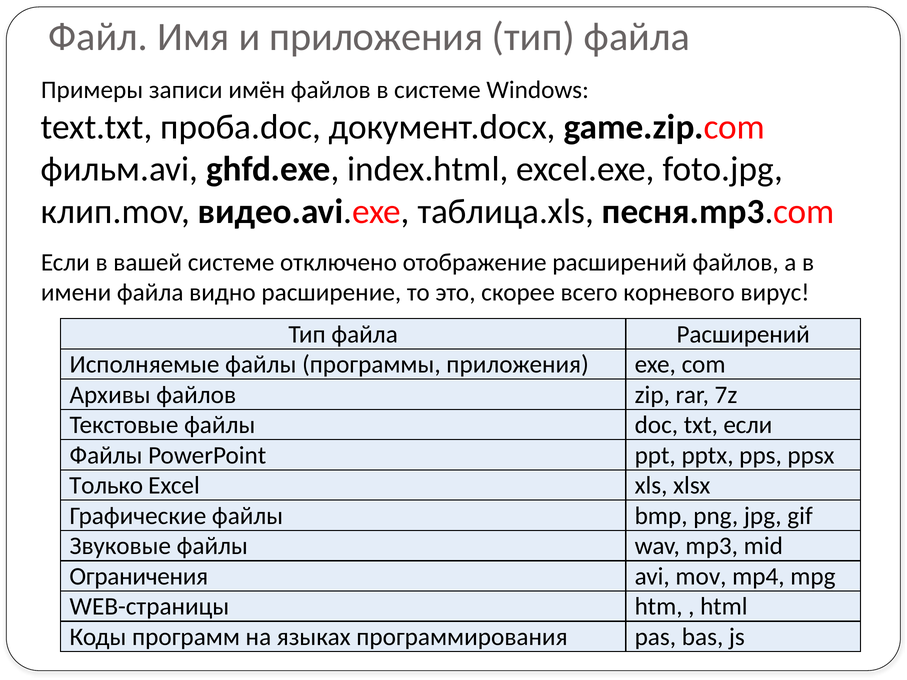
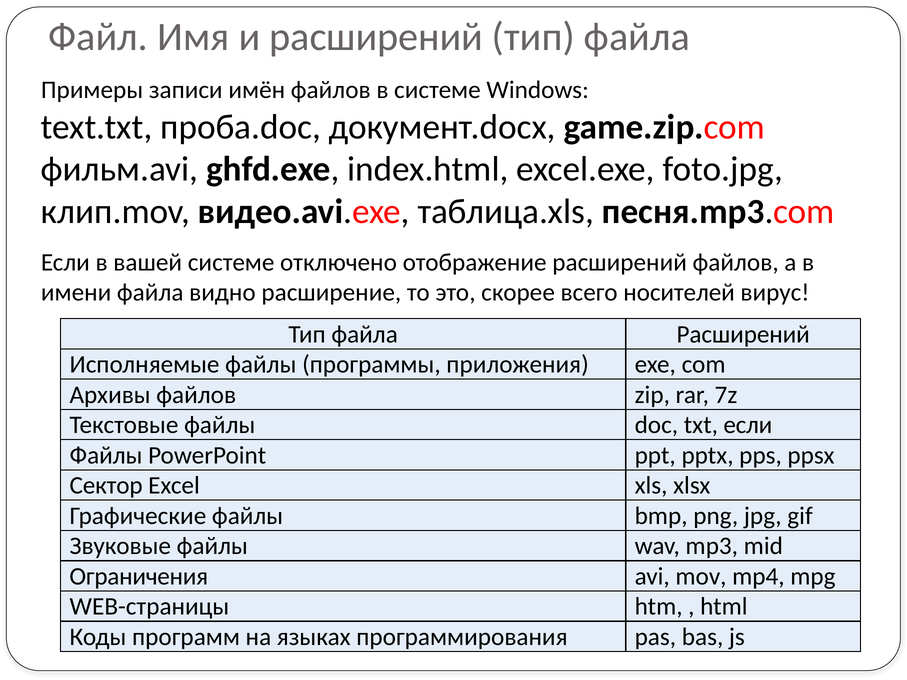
и приложения: приложения -> расширений
корневого: корневого -> носителей
Только: Только -> Сектор
